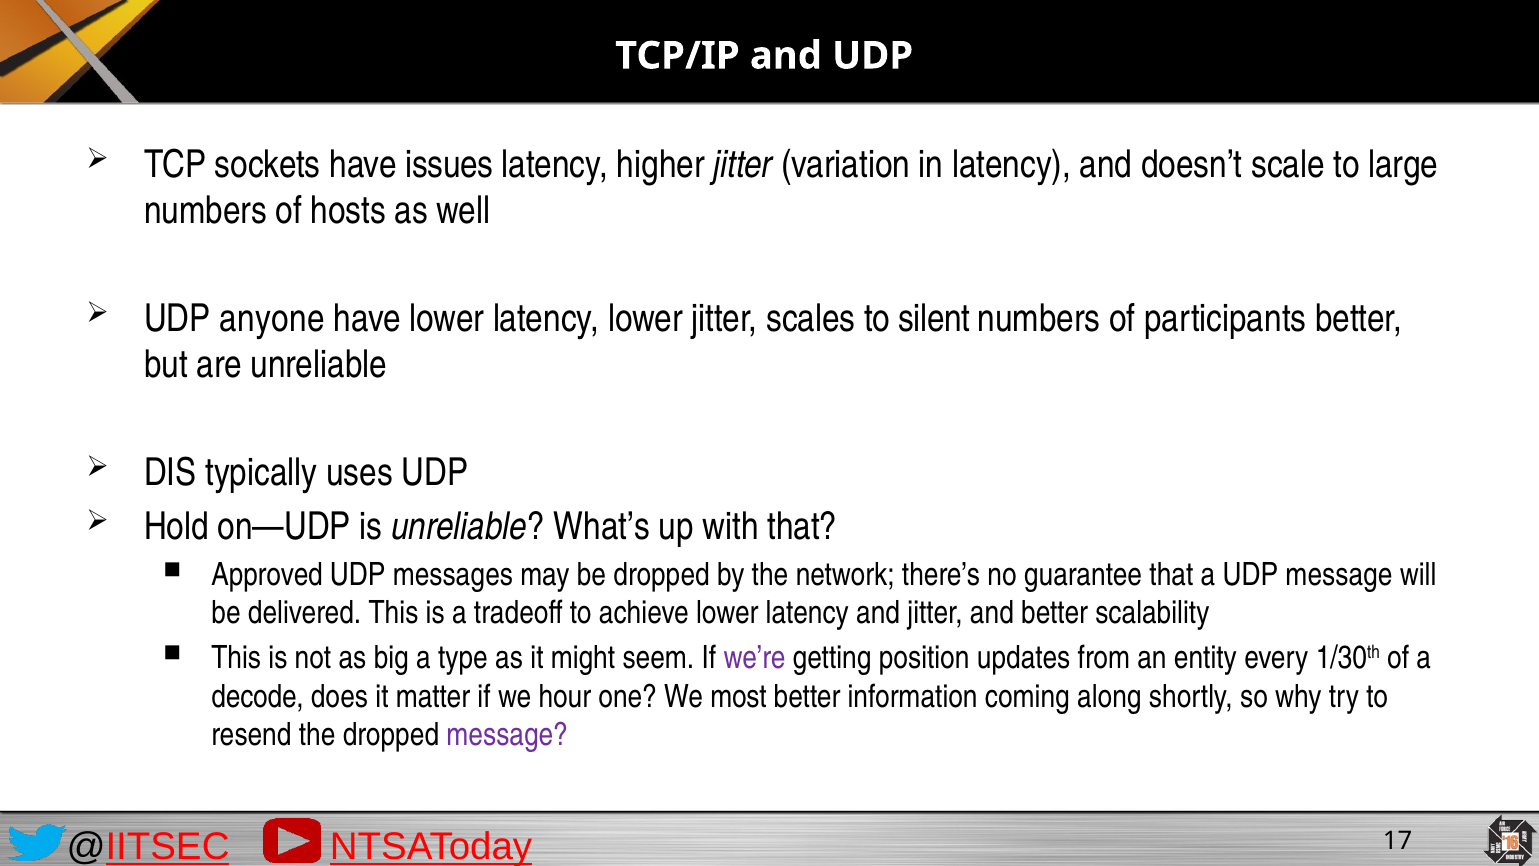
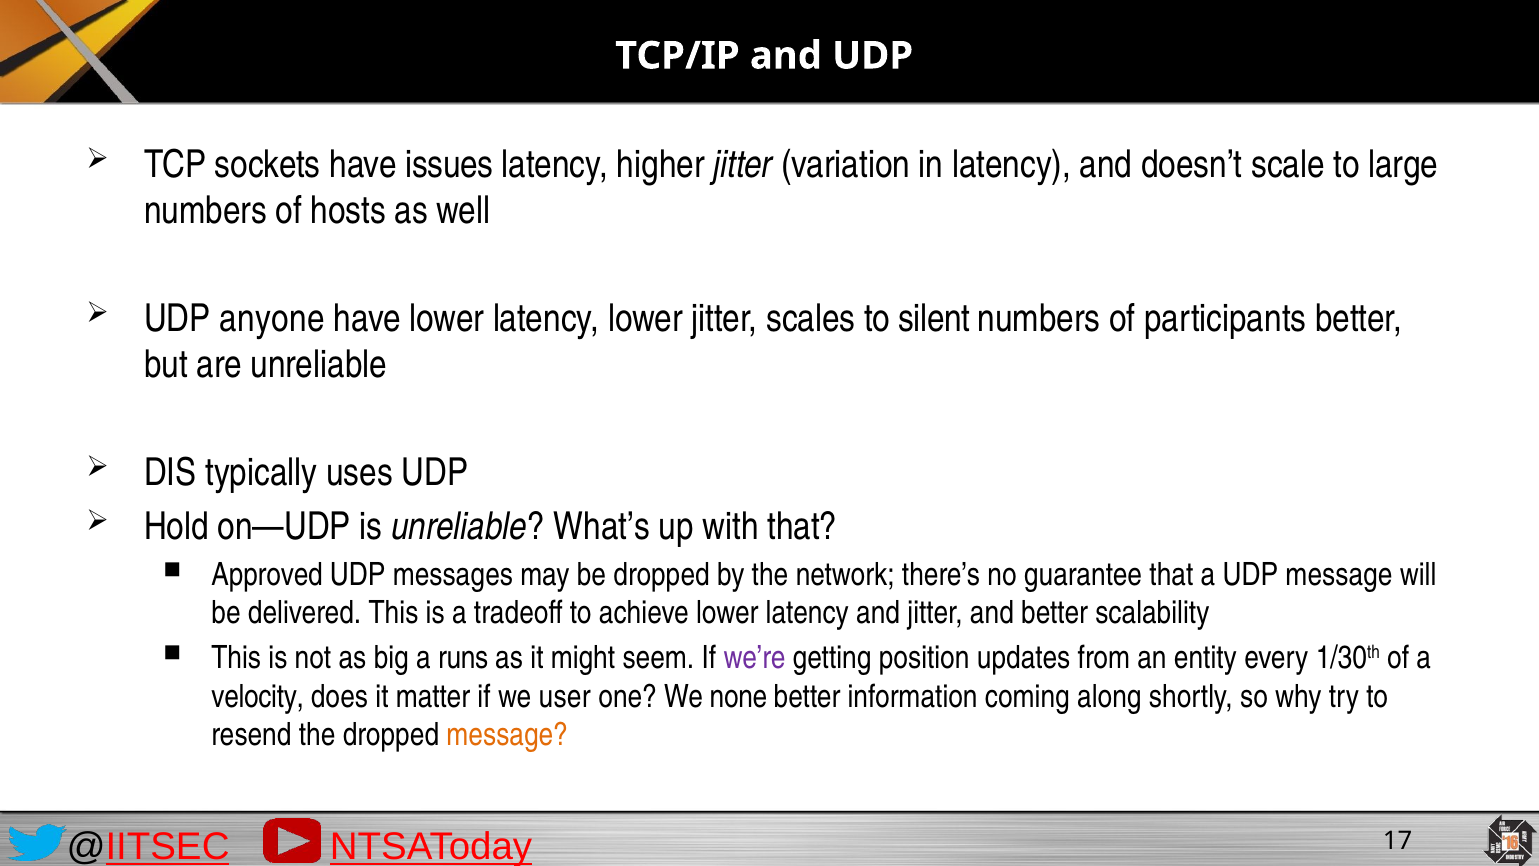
type: type -> runs
decode: decode -> velocity
hour: hour -> user
most: most -> none
message at (507, 735) colour: purple -> orange
